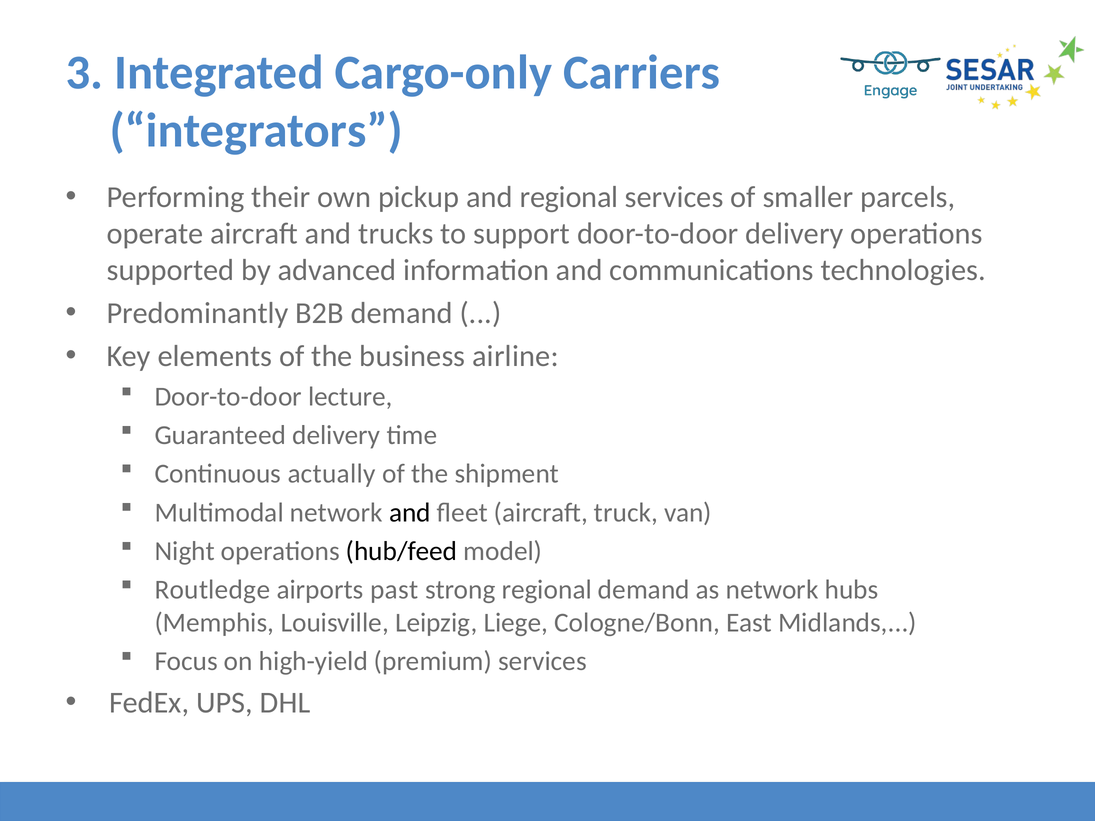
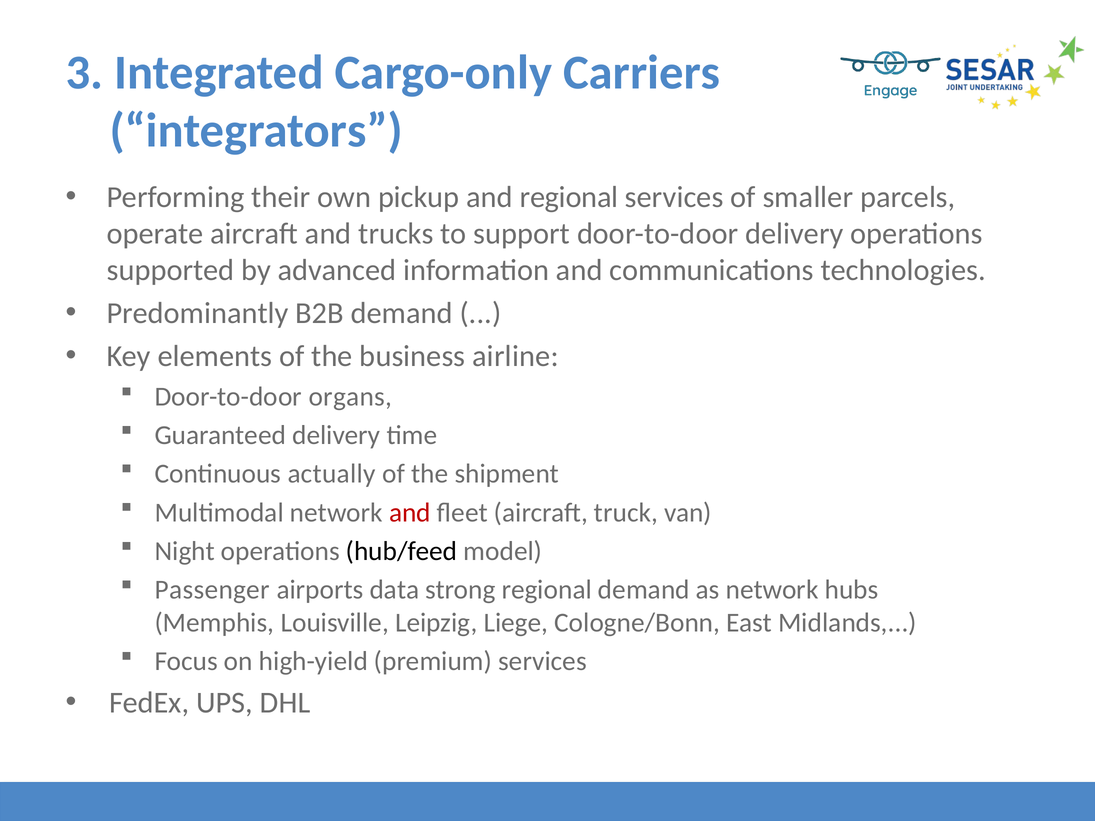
lecture: lecture -> organs
and at (410, 513) colour: black -> red
Routledge: Routledge -> Passenger
past: past -> data
